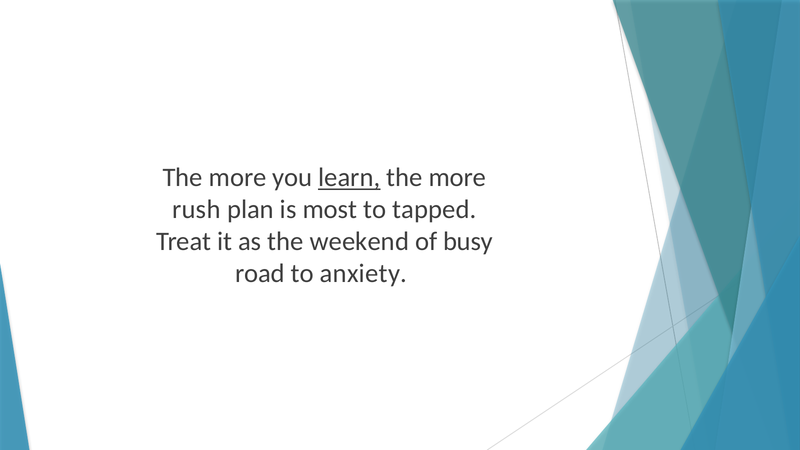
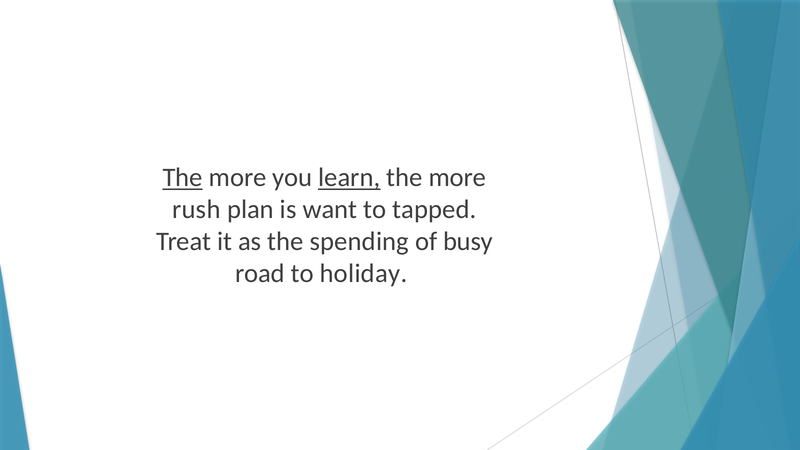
The at (183, 178) underline: none -> present
most: most -> want
weekend: weekend -> spending
anxiety: anxiety -> holiday
